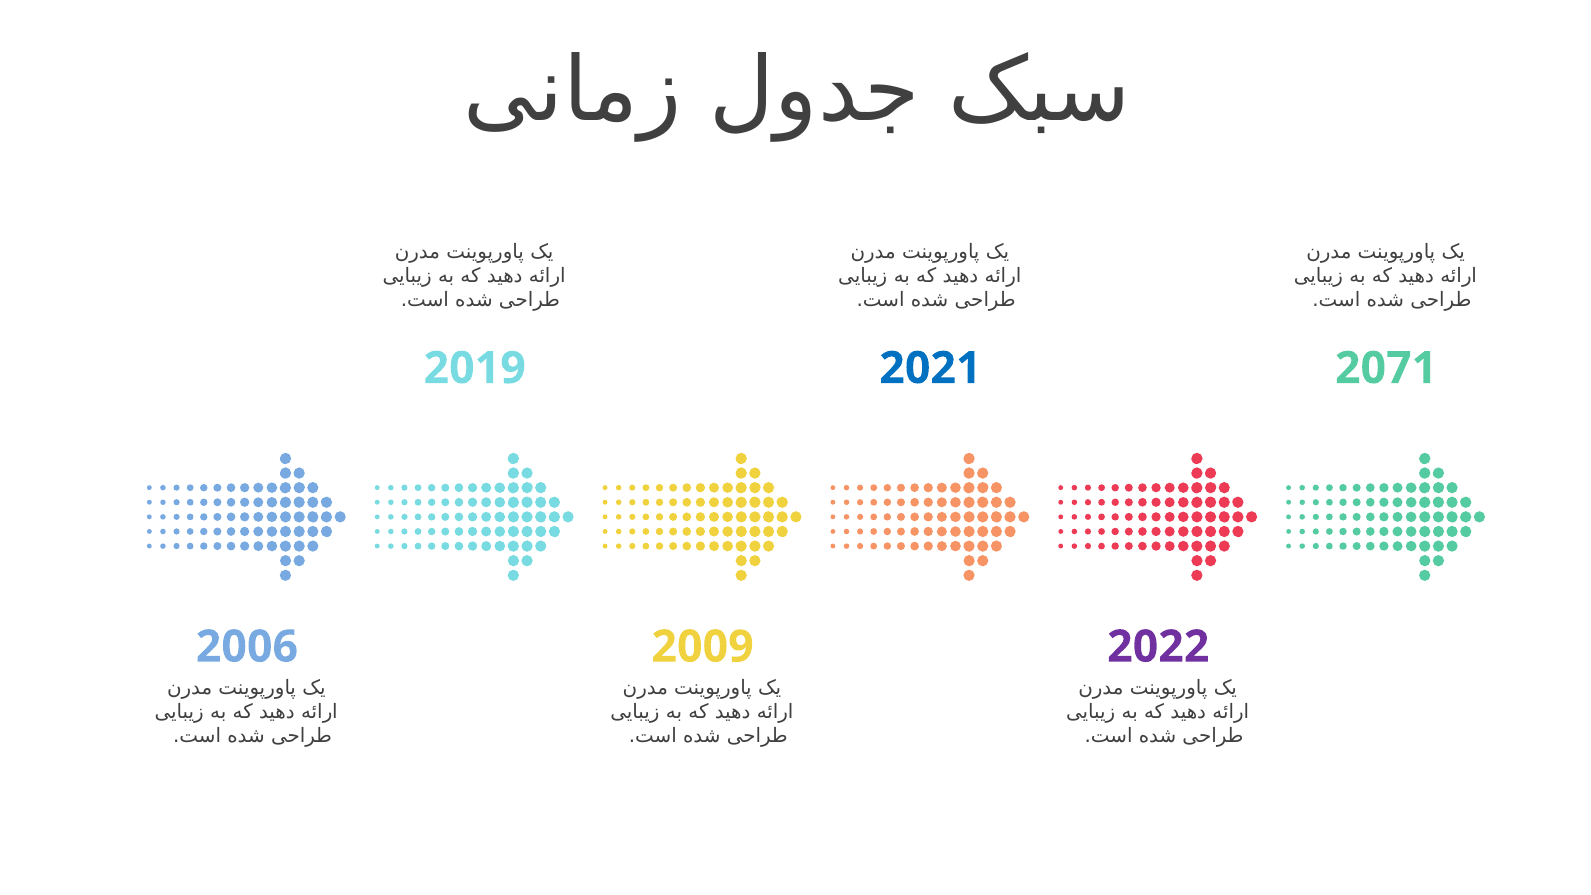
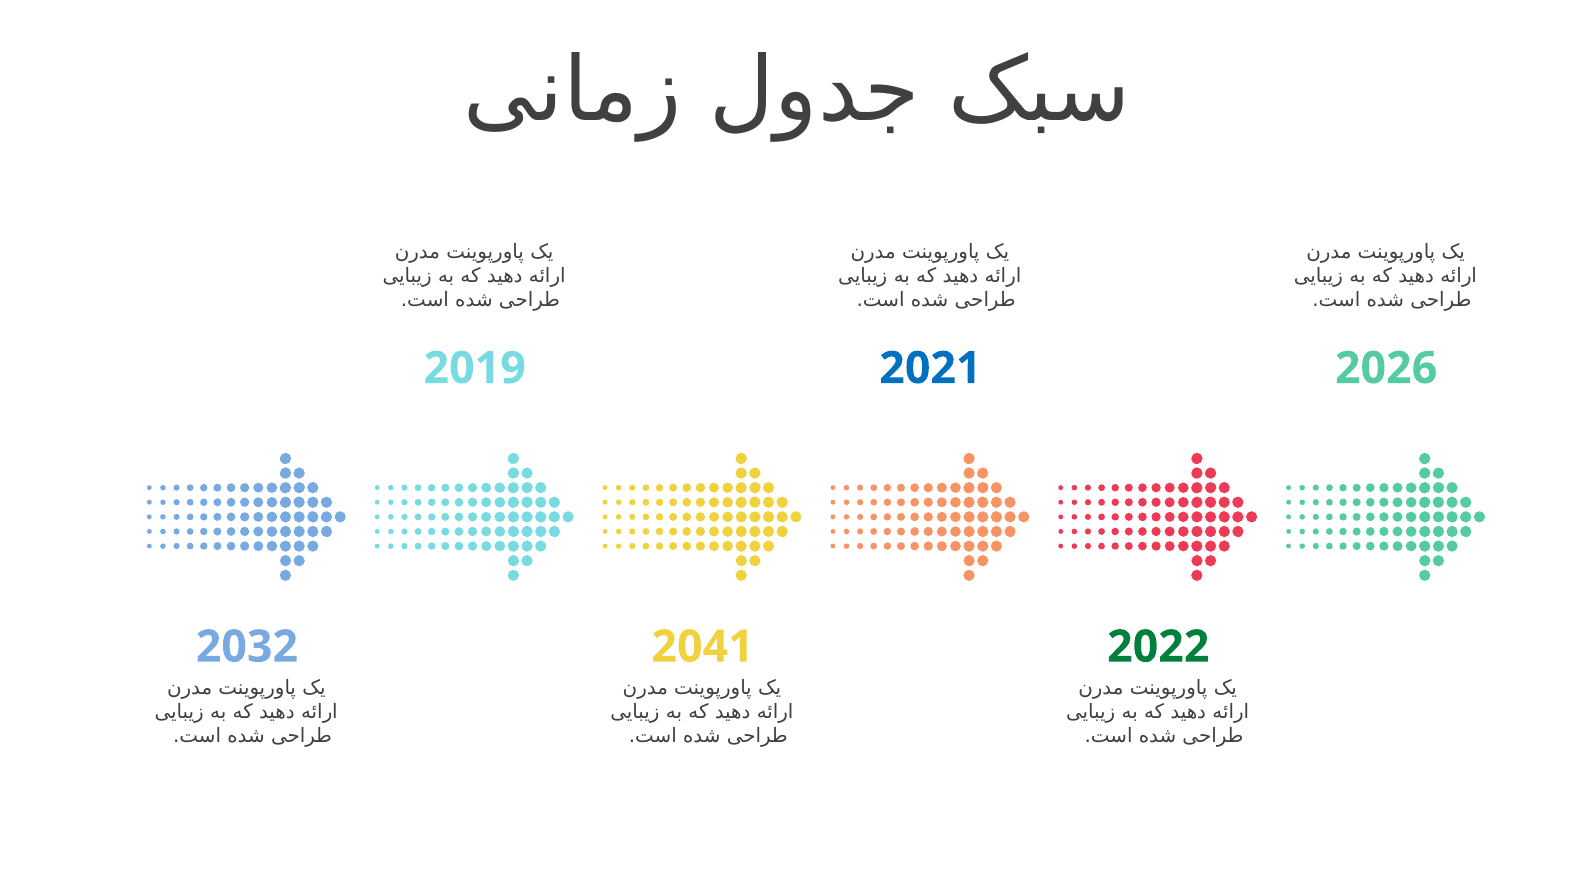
2071: 2071 -> 2026
2006: 2006 -> 2032
2009: 2009 -> 2041
2022 colour: purple -> green
